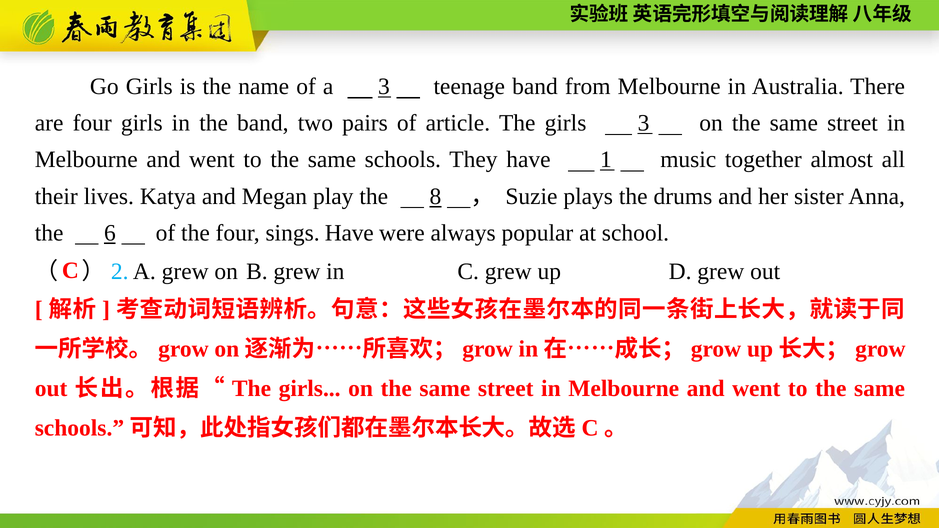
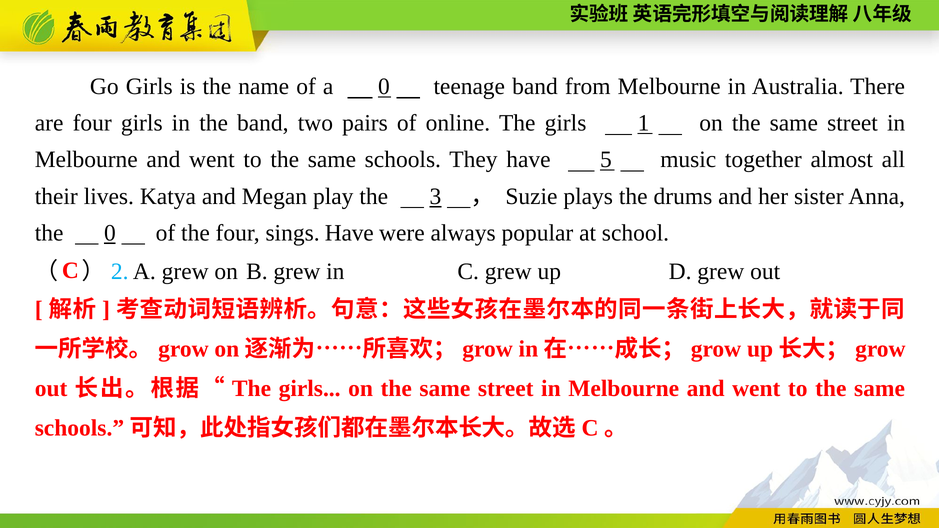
a 3: 3 -> 0
article: article -> online
girls 3: 3 -> 1
1: 1 -> 5
8: 8 -> 3
the 6: 6 -> 0
